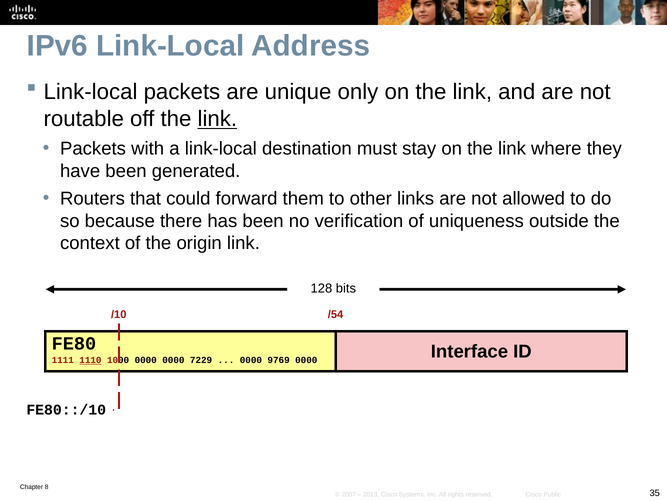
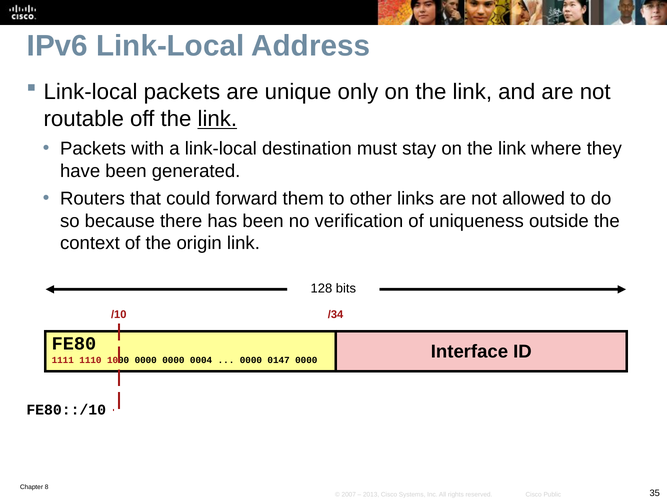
/54: /54 -> /34
1110 underline: present -> none
7229: 7229 -> 0004
9769: 9769 -> 0147
